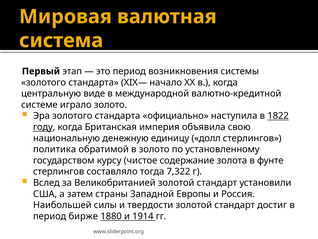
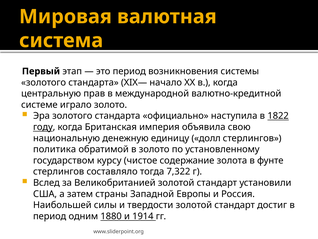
виде: виде -> прав
бирже: бирже -> одним
